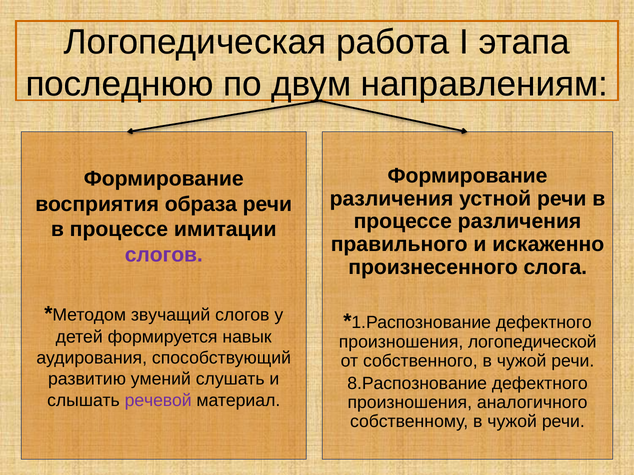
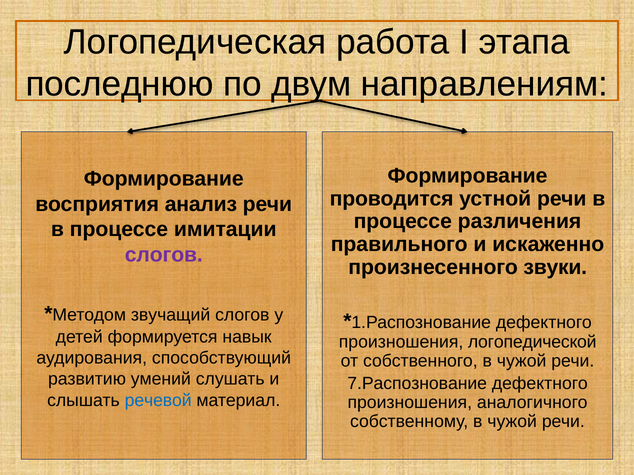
различения at (392, 199): различения -> проводится
образа: образа -> анализ
слога: слога -> звуки
8.Распознование: 8.Распознование -> 7.Распознование
речевой colour: purple -> blue
